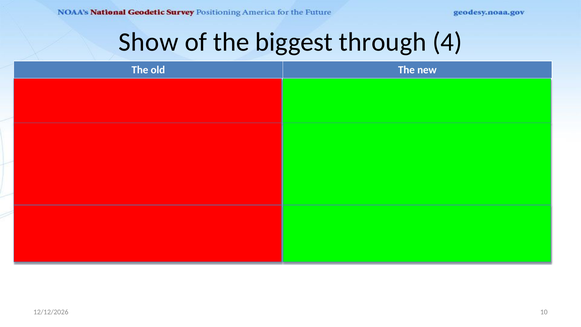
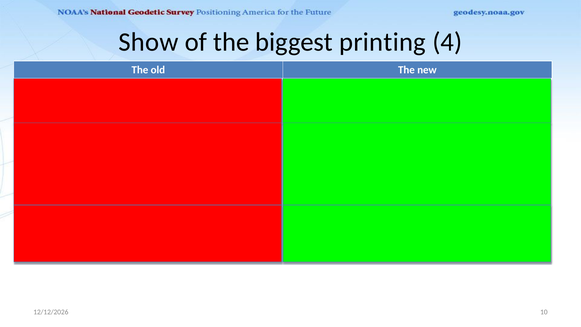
biggest through: through -> printing
